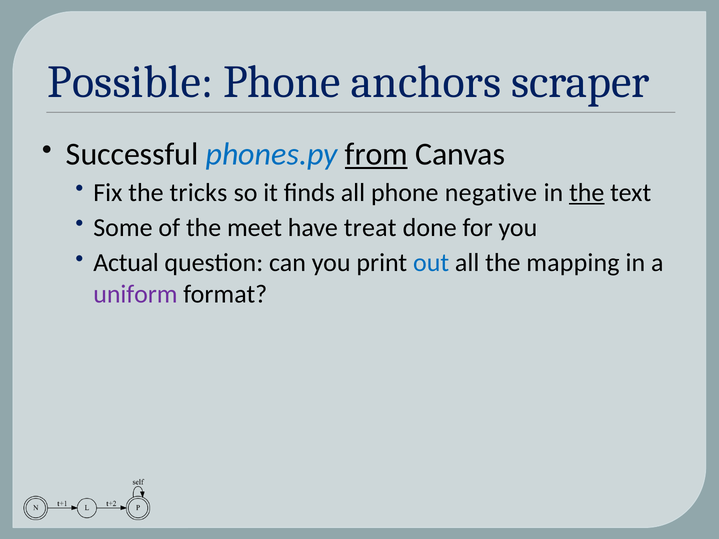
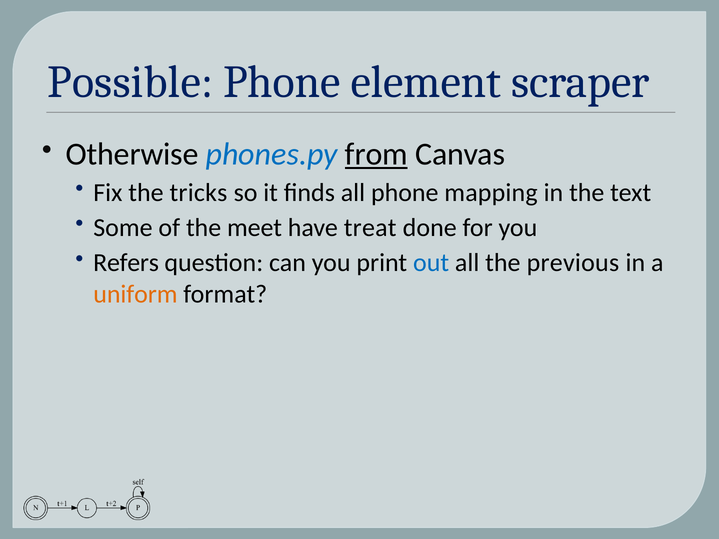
anchors: anchors -> element
Successful: Successful -> Otherwise
negative: negative -> mapping
the at (587, 193) underline: present -> none
Actual: Actual -> Refers
mapping: mapping -> previous
uniform colour: purple -> orange
